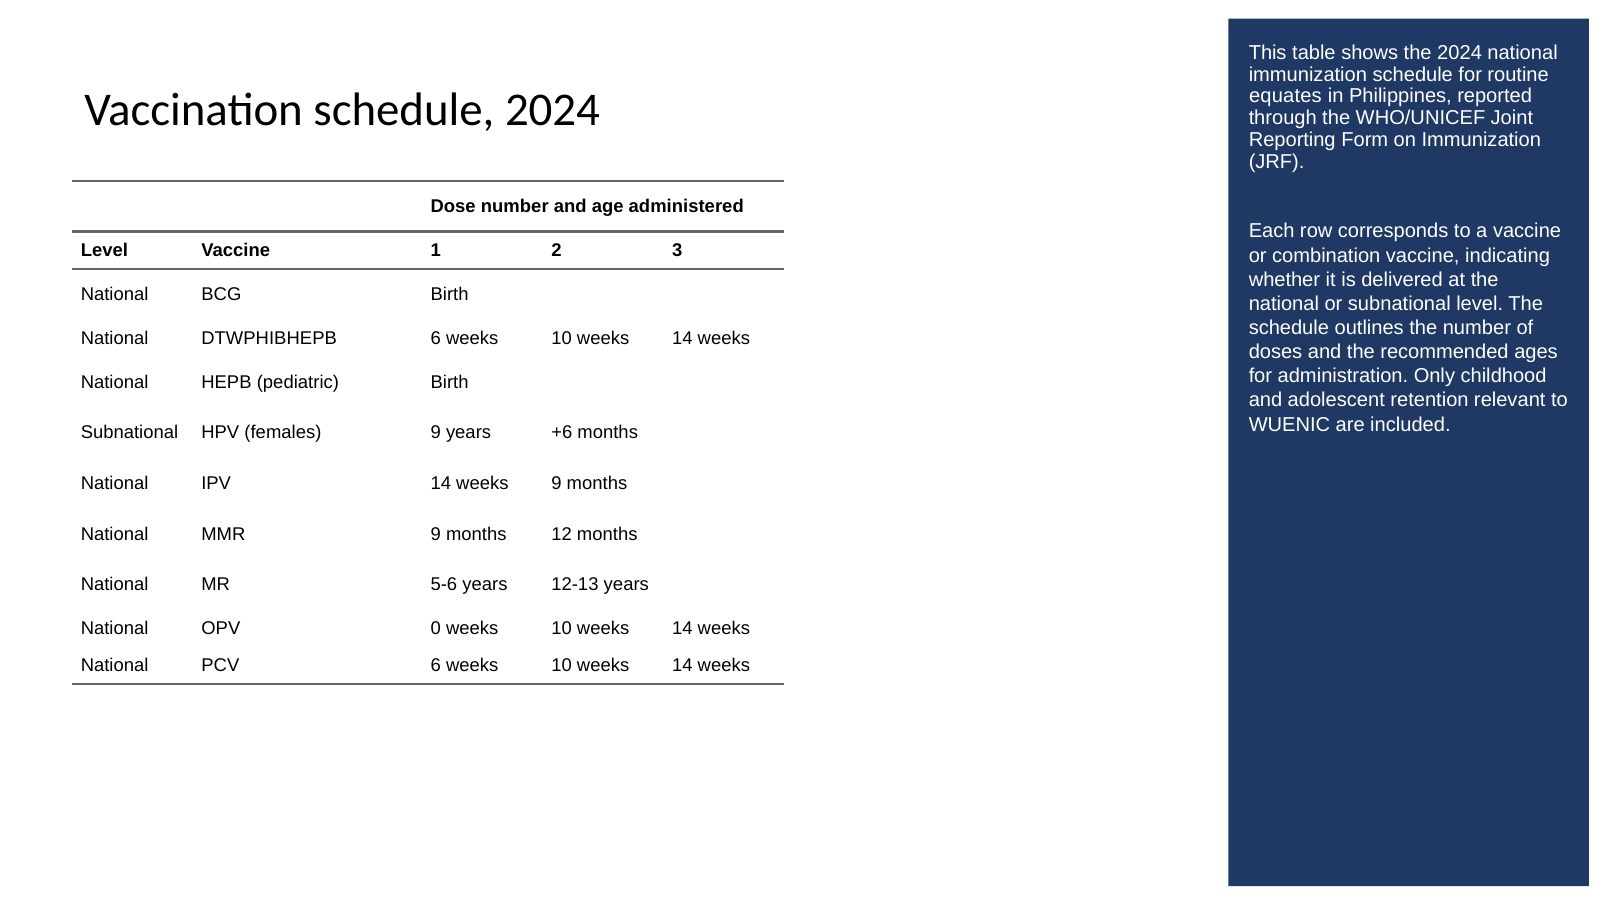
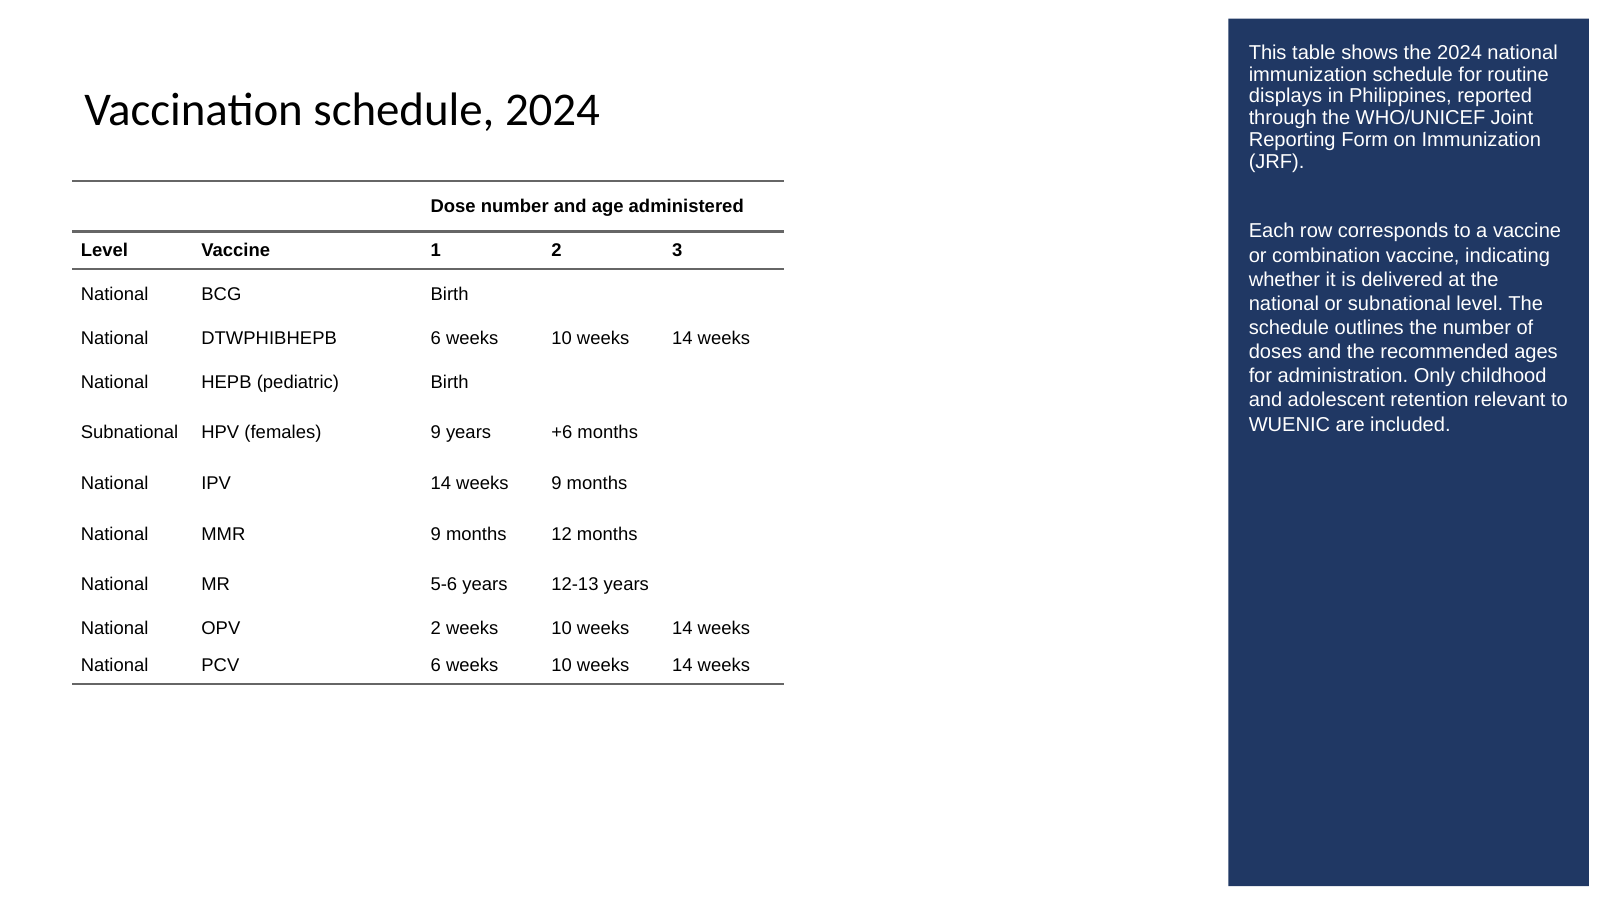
equates: equates -> displays
OPV 0: 0 -> 2
